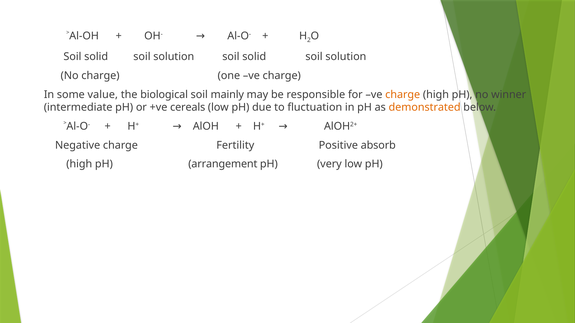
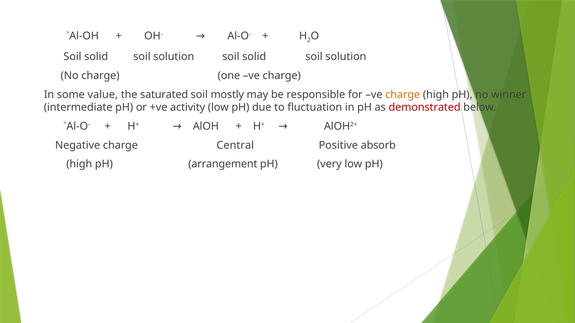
biological: biological -> saturated
mainly: mainly -> mostly
cereals: cereals -> activity
demonstrated colour: orange -> red
Fertility: Fertility -> Central
